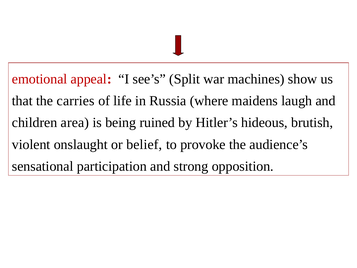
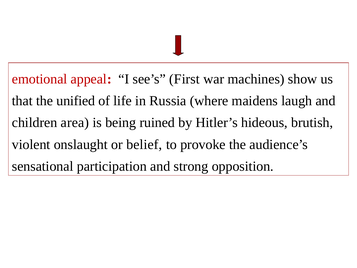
Split: Split -> First
carries: carries -> unified
